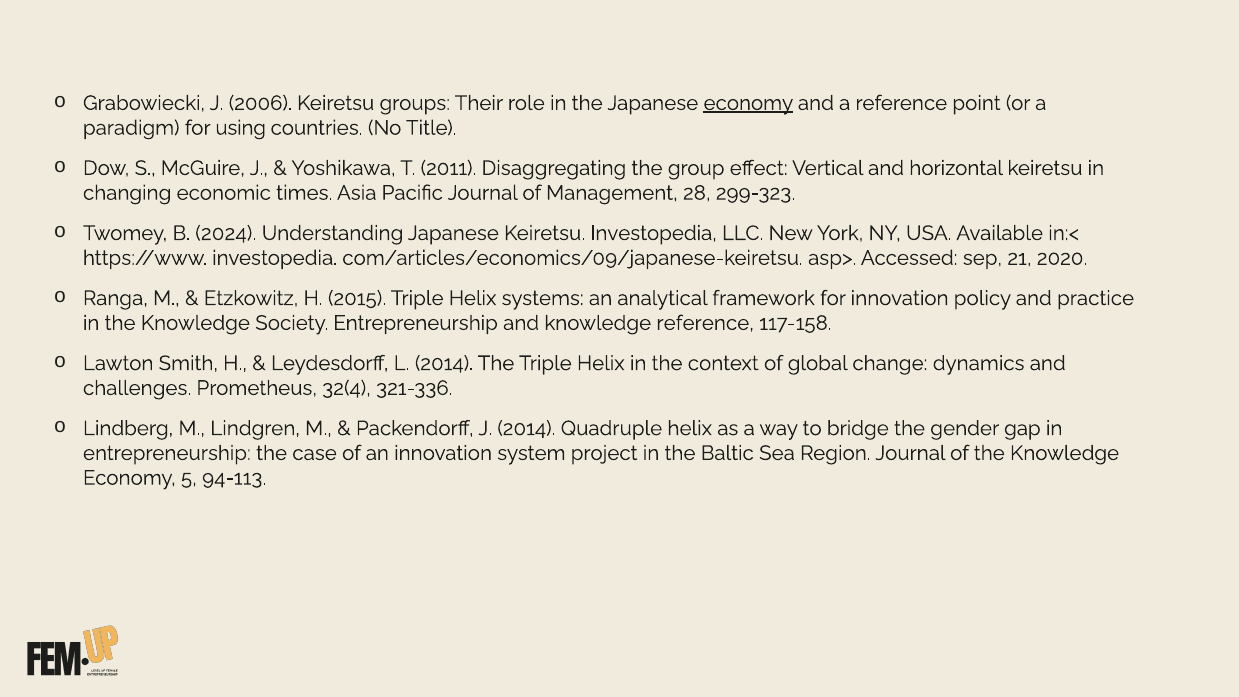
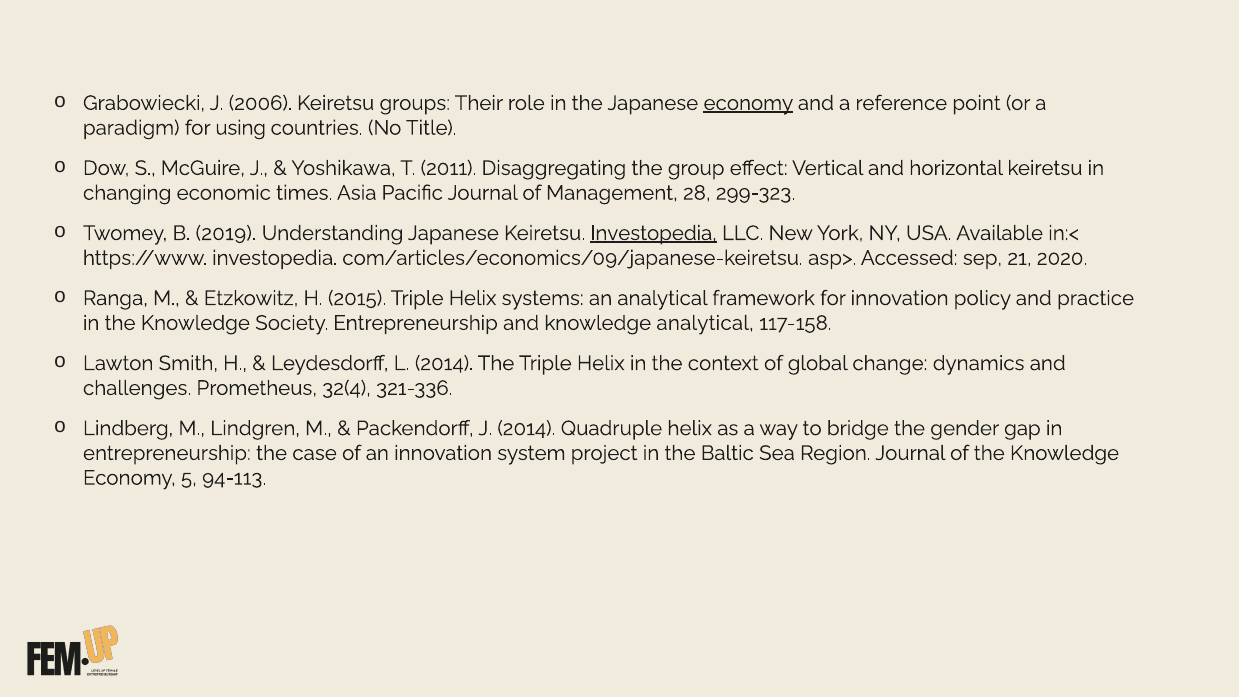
2024: 2024 -> 2019
Investopedia at (654, 233) underline: none -> present
knowledge reference: reference -> analytical
